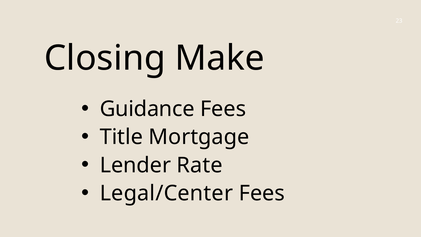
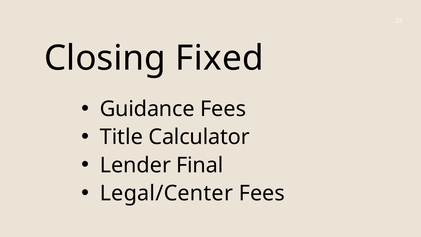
Make: Make -> Fixed
Mortgage: Mortgage -> Calculator
Rate: Rate -> Final
